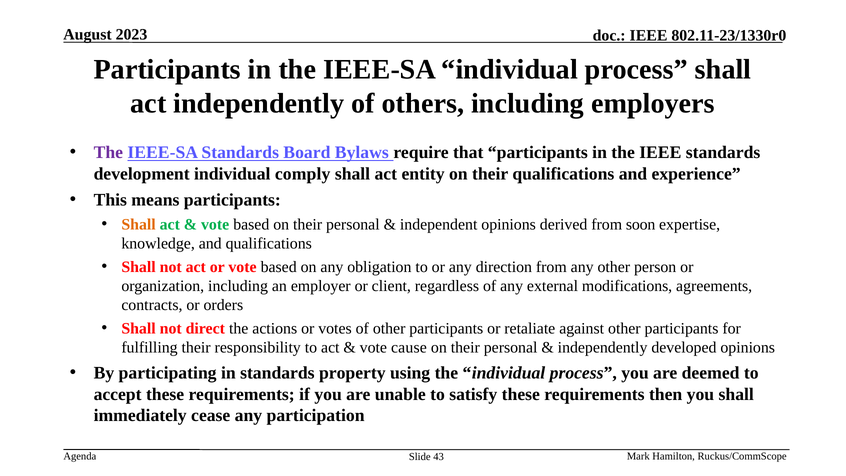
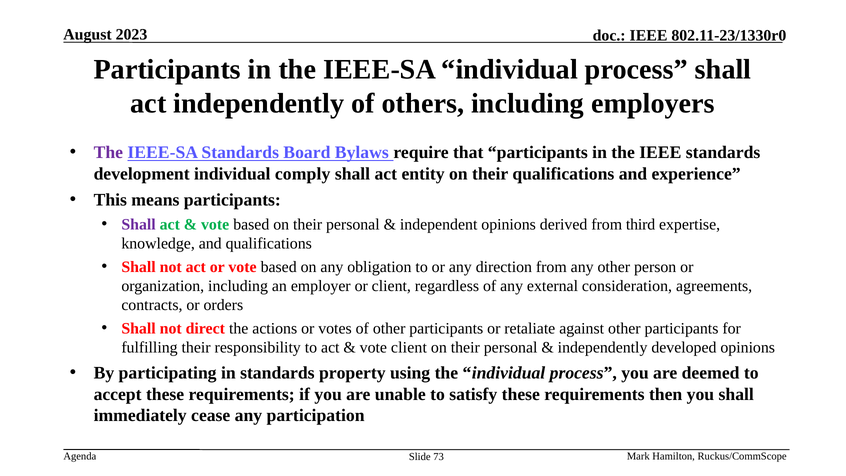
Shall at (139, 224) colour: orange -> purple
soon: soon -> third
modifications: modifications -> consideration
vote cause: cause -> client
43: 43 -> 73
